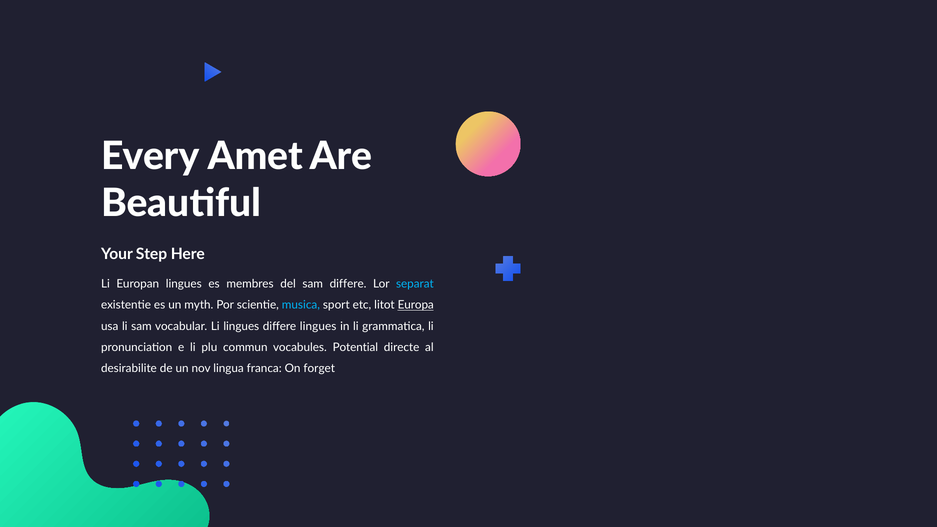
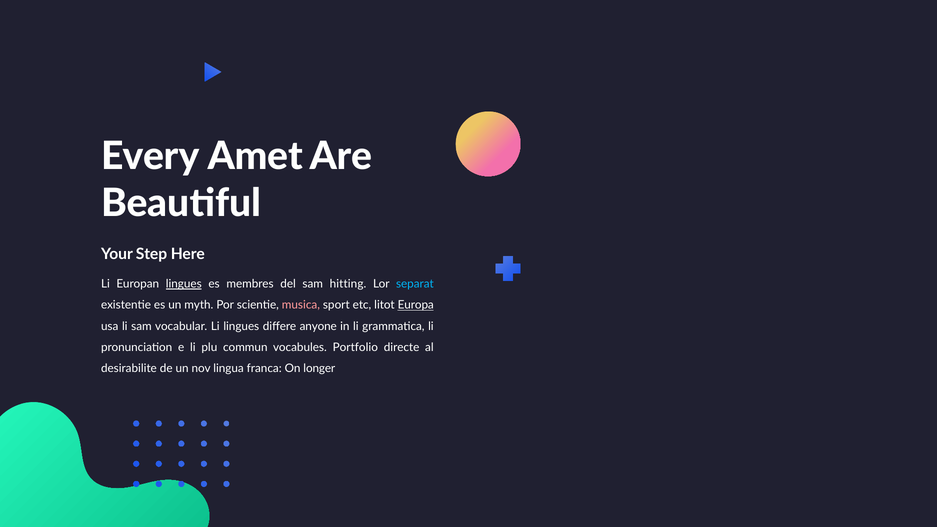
lingues at (184, 284) underline: none -> present
sam differe: differe -> hitting
musica colour: light blue -> pink
lingues at (318, 326): lingues -> anyone
Potential: Potential -> Portfolio
forget: forget -> longer
